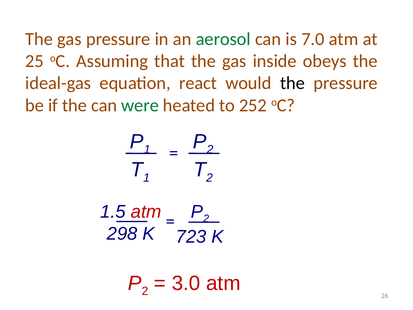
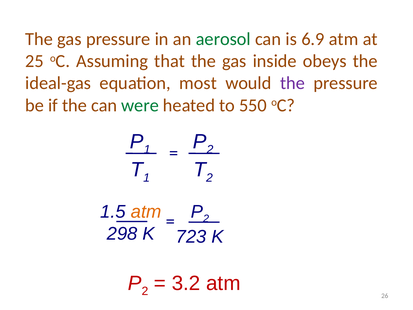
7.0: 7.0 -> 6.9
react: react -> most
the at (292, 83) colour: black -> purple
252: 252 -> 550
atm at (146, 211) colour: red -> orange
3.0: 3.0 -> 3.2
